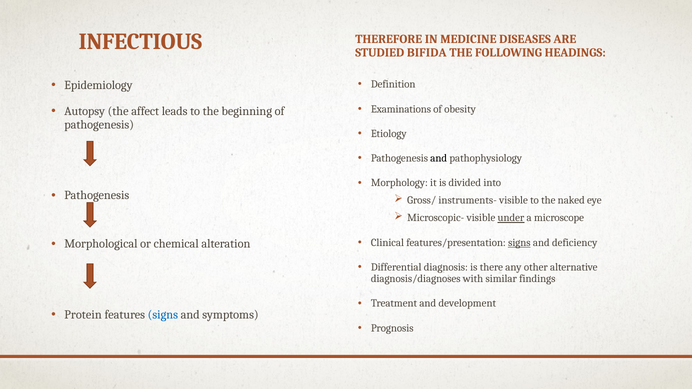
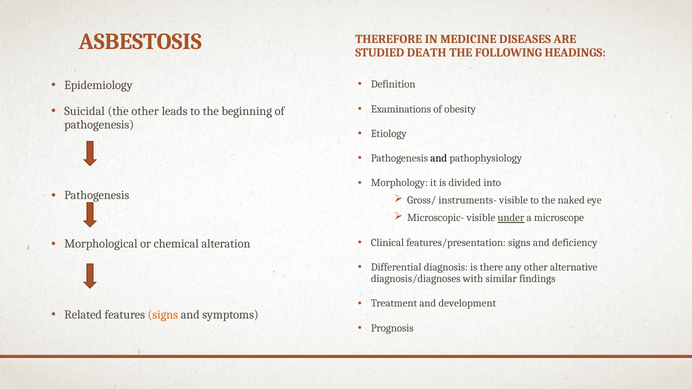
INFECTIOUS: INFECTIOUS -> ASBESTOSIS
BIFIDA: BIFIDA -> DEATH
Autopsy: Autopsy -> Suicidal
the affect: affect -> other
signs at (519, 243) underline: present -> none
Protein: Protein -> Related
signs at (163, 315) colour: blue -> orange
